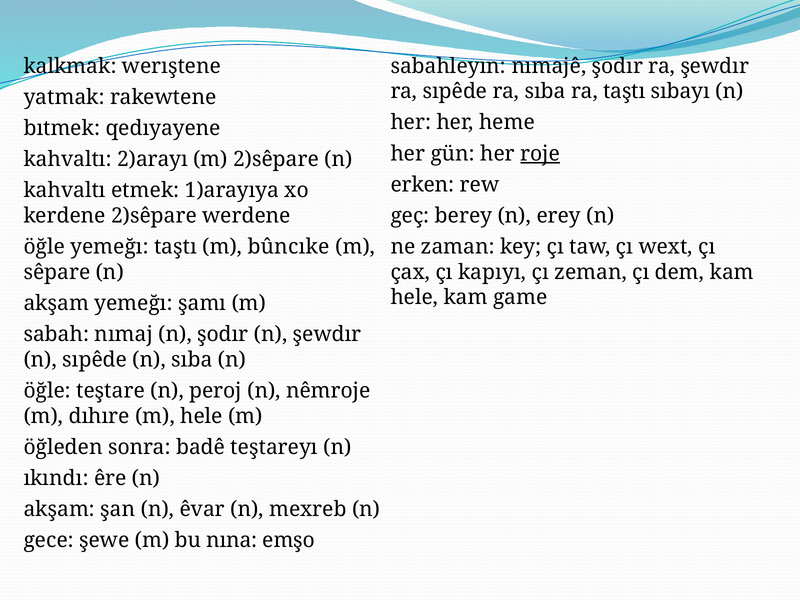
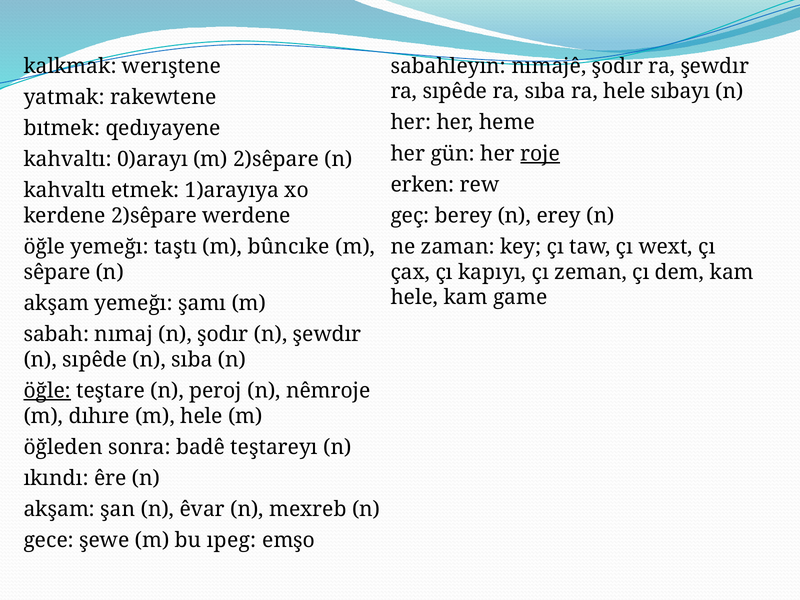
ra taştı: taştı -> hele
2)arayı: 2)arayı -> 0)arayı
öğle at (47, 391) underline: none -> present
nına: nına -> ıpeg
